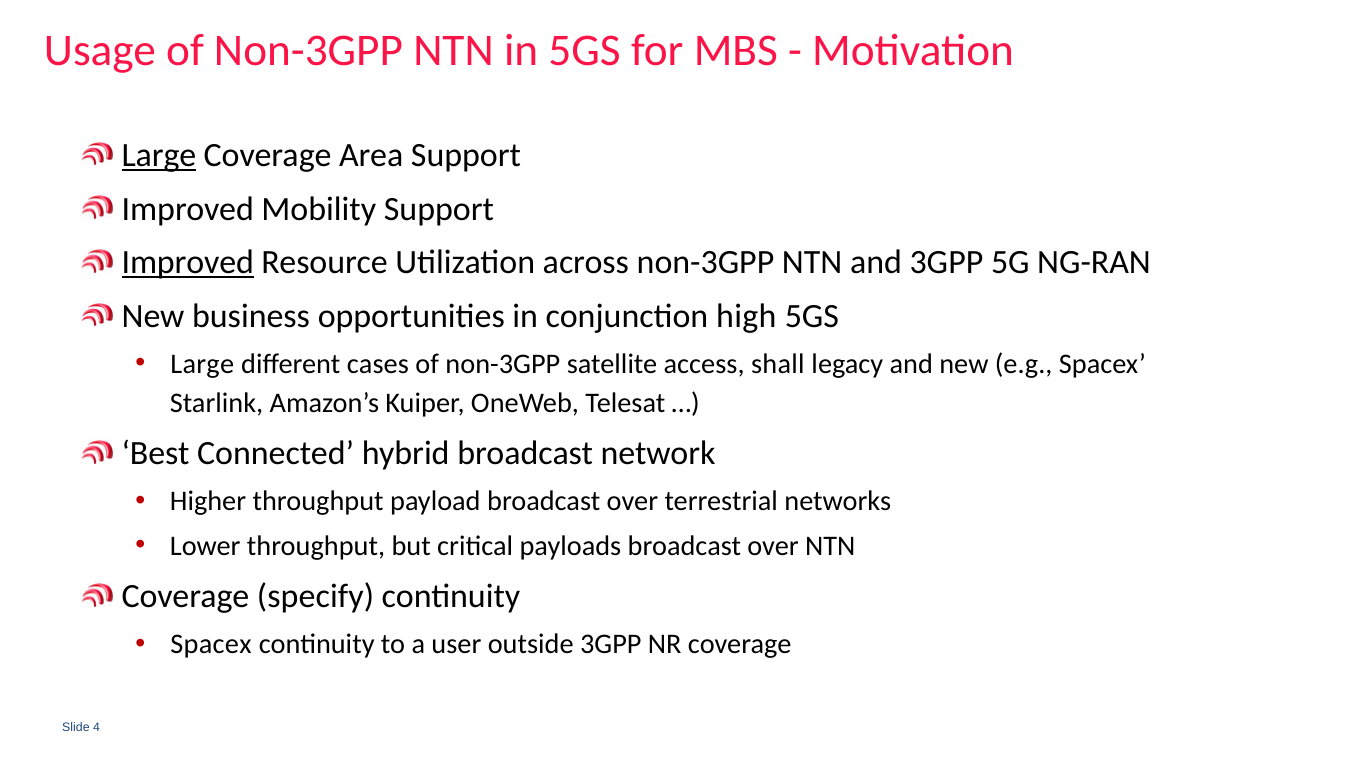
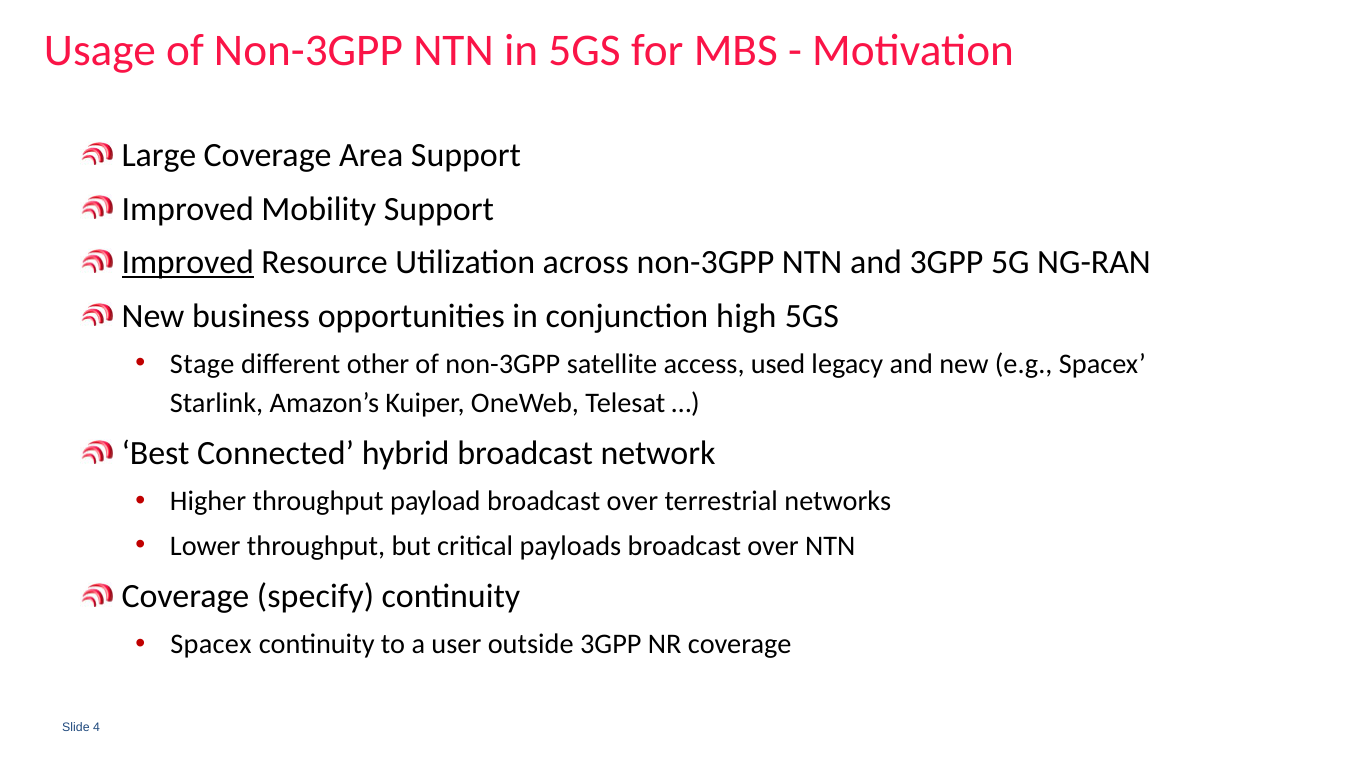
Large at (159, 155) underline: present -> none
Large at (202, 364): Large -> Stage
cases: cases -> other
shall: shall -> used
